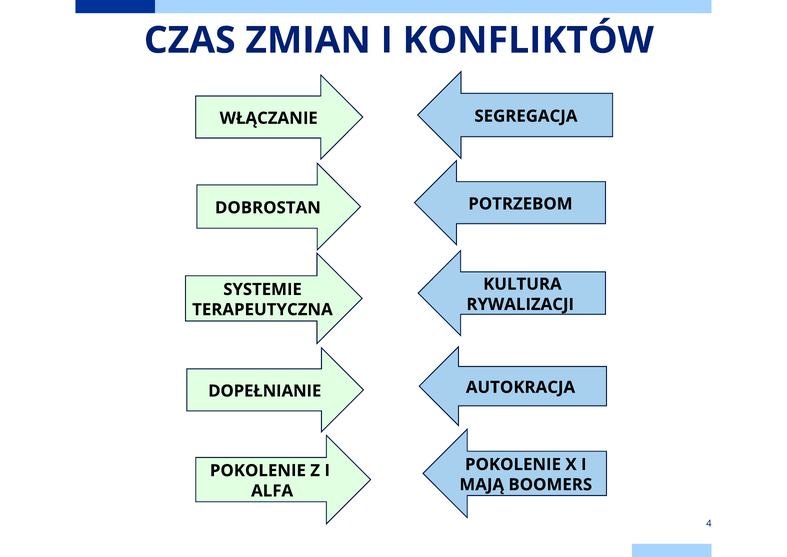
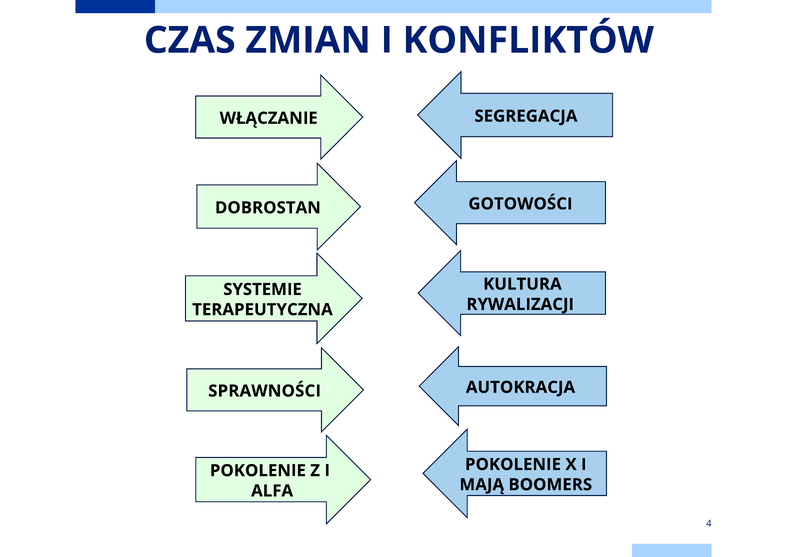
POTRZEBOM: POTRZEBOM -> GOTOWOŚCI
DOPEŁNIANIE: DOPEŁNIANIE -> SPRAWNOŚCI
